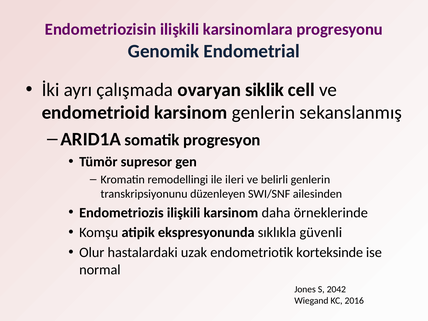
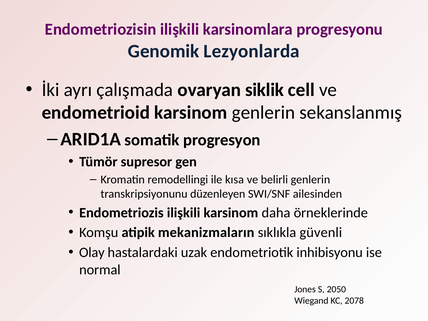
Endometrial: Endometrial -> Lezyonlarda
ileri: ileri -> kısa
ekspresyonunda: ekspresyonunda -> mekanizmaların
Olur: Olur -> Olay
korteksinde: korteksinde -> inhibisyonu
2042: 2042 -> 2050
2016: 2016 -> 2078
